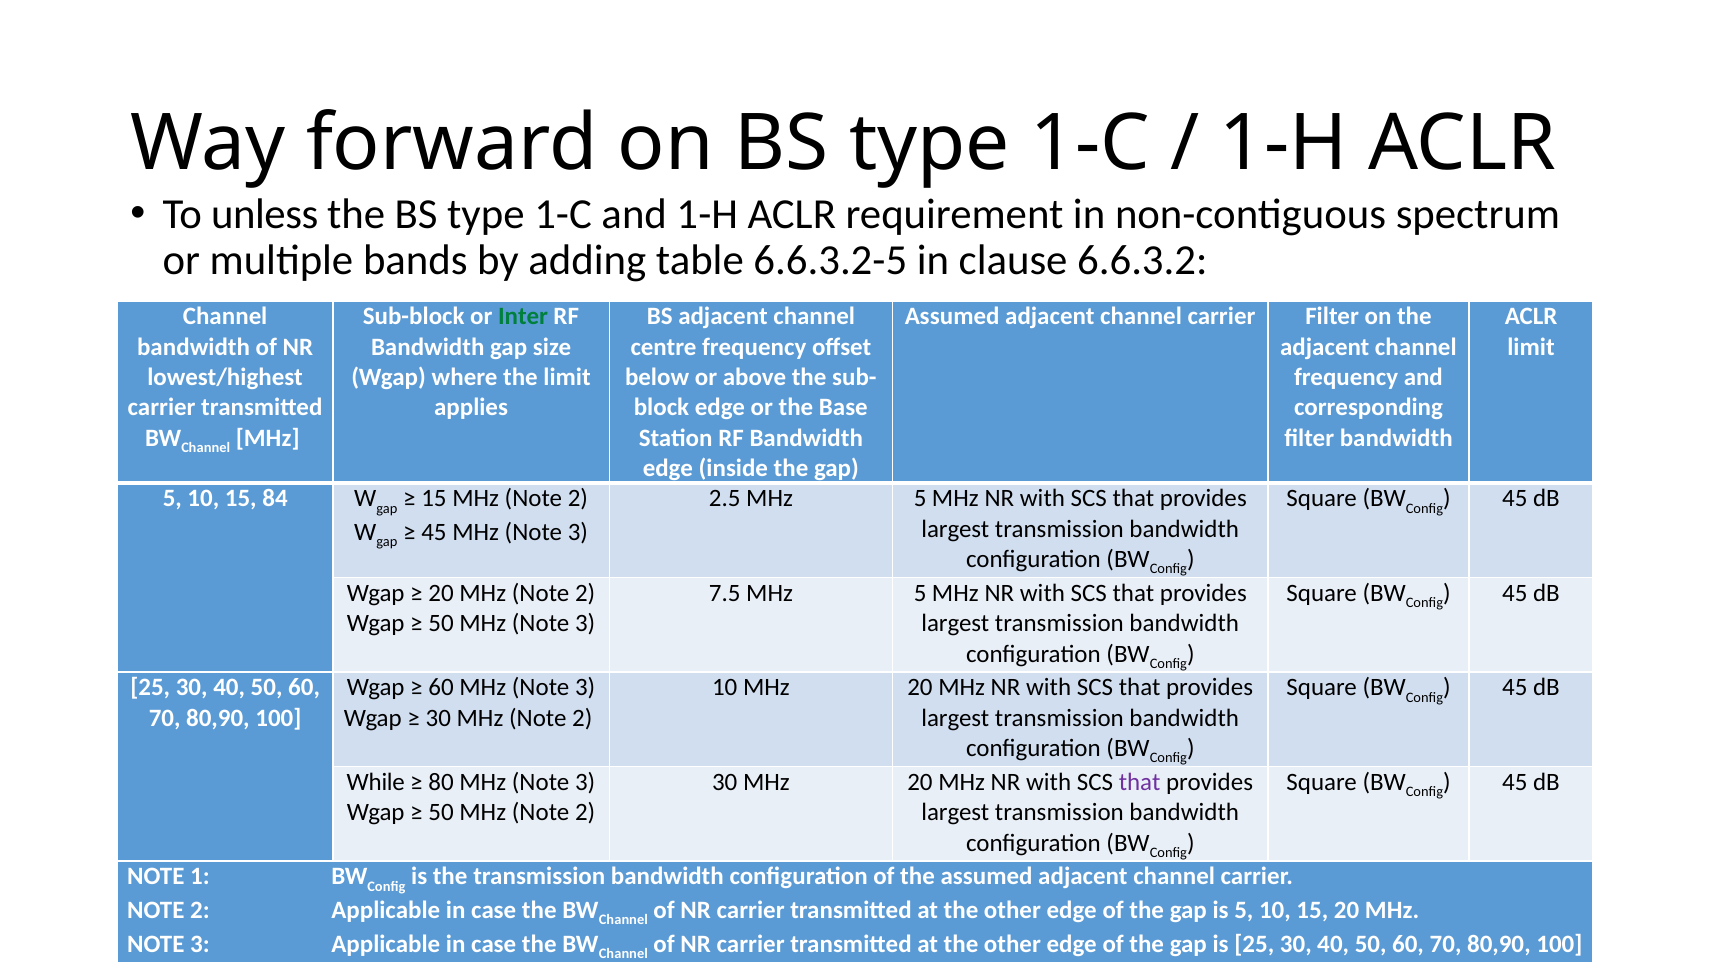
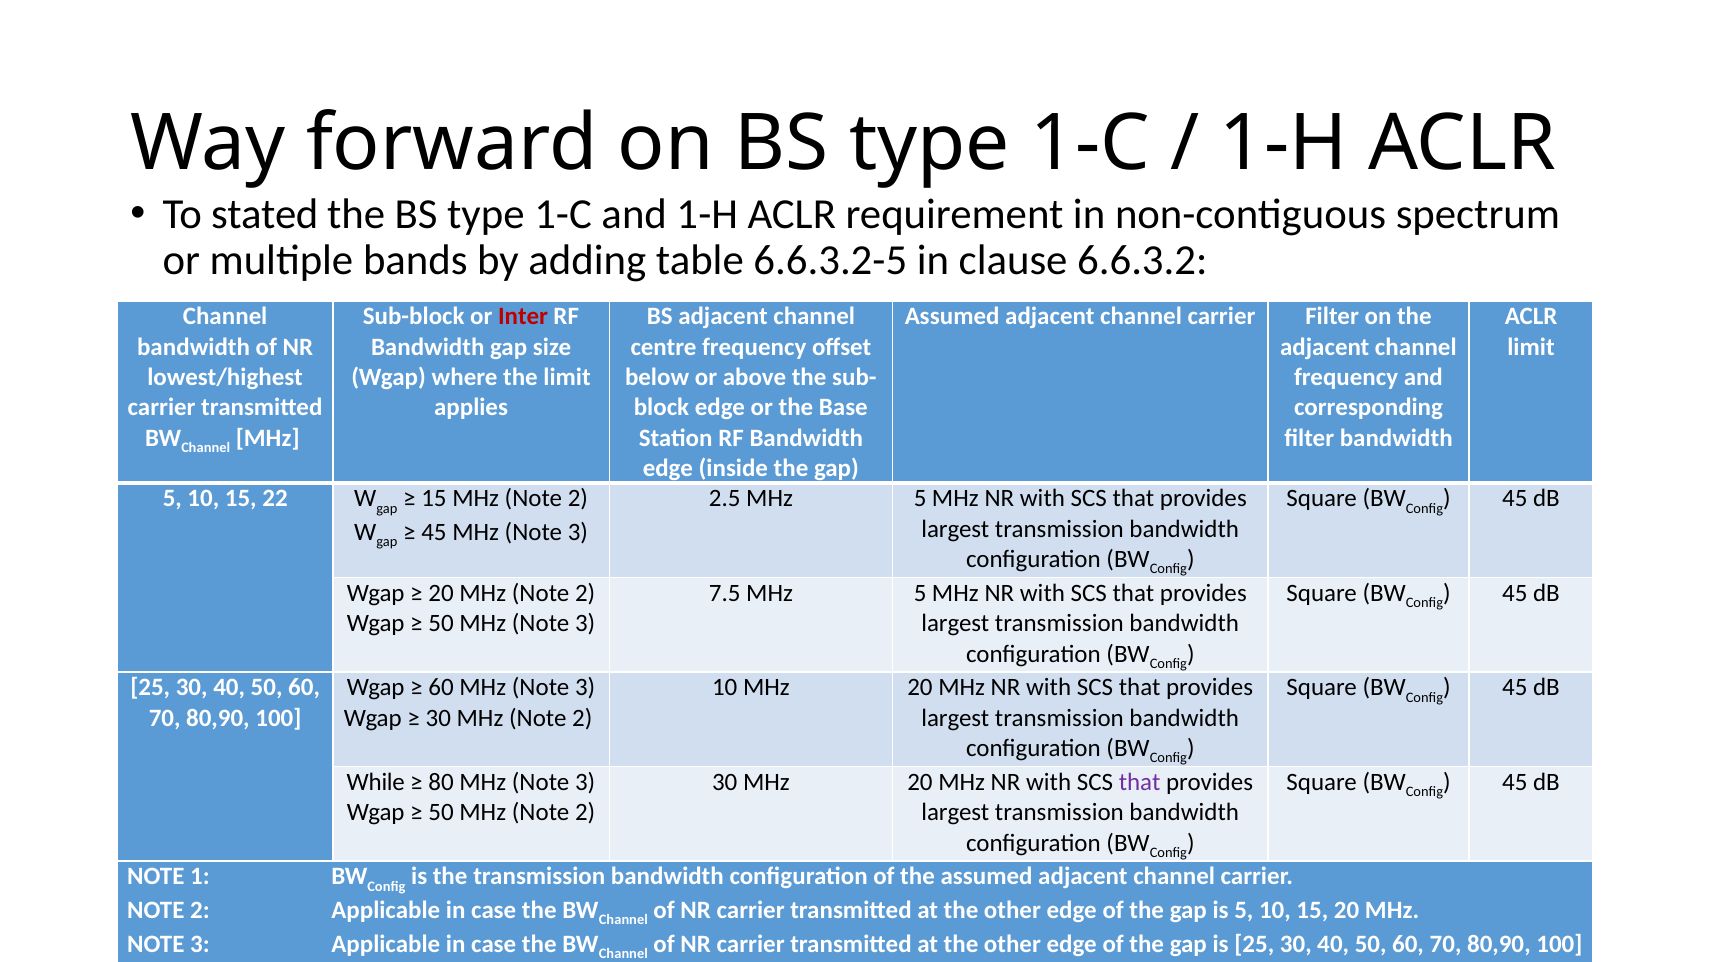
unless: unless -> stated
Inter colour: green -> red
84: 84 -> 22
